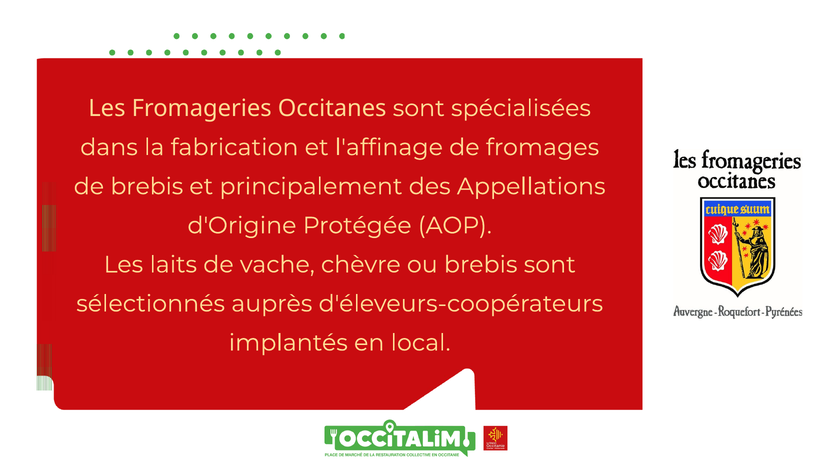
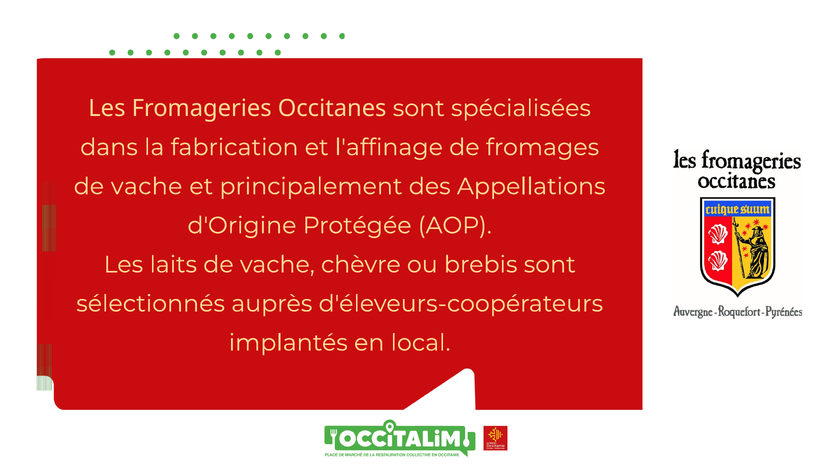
brebis at (147, 186): brebis -> vache
